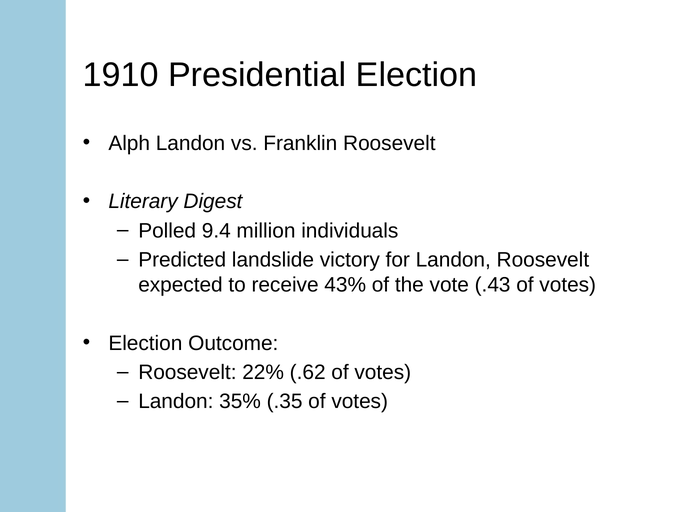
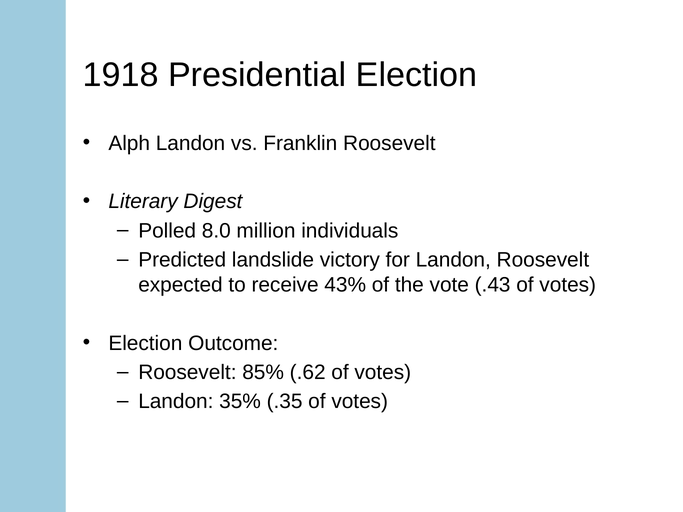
1910: 1910 -> 1918
9.4: 9.4 -> 8.0
22%: 22% -> 85%
